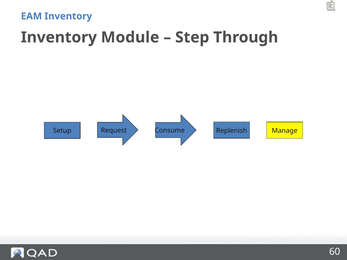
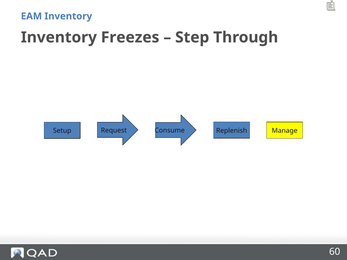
Module: Module -> Freezes
